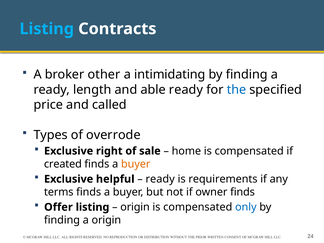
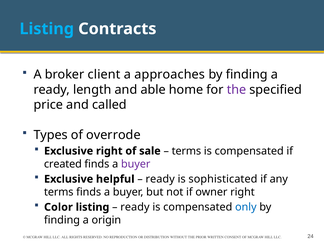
other: other -> client
intimidating: intimidating -> approaches
able ready: ready -> home
the at (237, 90) colour: blue -> purple
home at (186, 151): home -> terms
buyer at (136, 164) colour: orange -> purple
requirements: requirements -> sophisticated
owner finds: finds -> right
Offer: Offer -> Color
origin at (135, 207): origin -> ready
